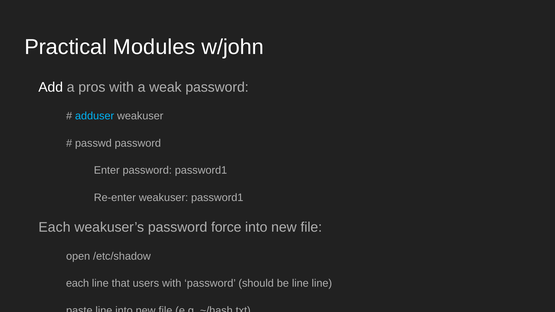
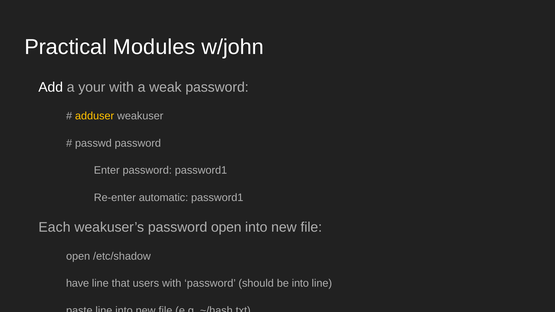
a pros: pros -> your
adduser colour: light blue -> yellow
Re-enter weakuser: weakuser -> automatic
password force: force -> open
each at (78, 284): each -> have
be line: line -> into
